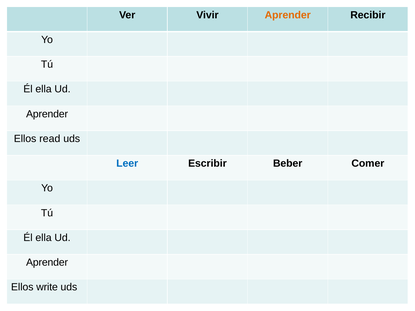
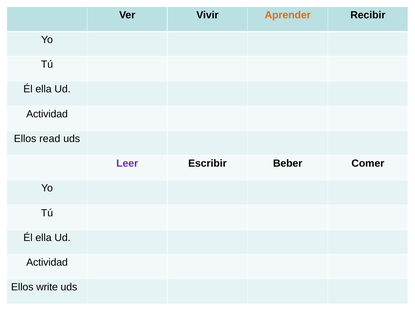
Aprender at (47, 114): Aprender -> Actividad
Leer colour: blue -> purple
Aprender at (47, 263): Aprender -> Actividad
